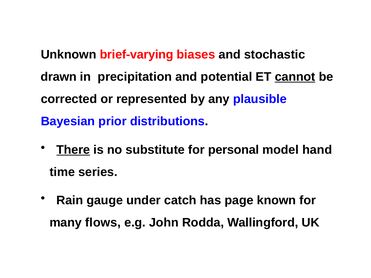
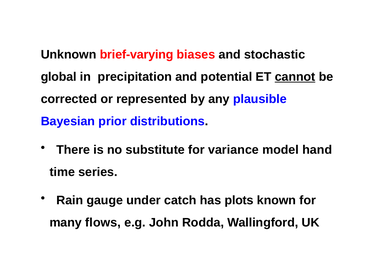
drawn: drawn -> global
There underline: present -> none
personal: personal -> variance
page: page -> plots
